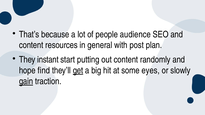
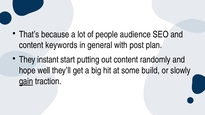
resources: resources -> keywords
find: find -> well
get underline: present -> none
eyes: eyes -> build
